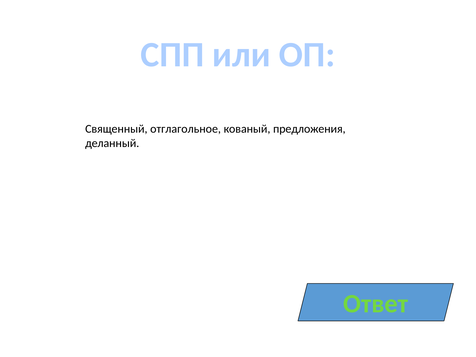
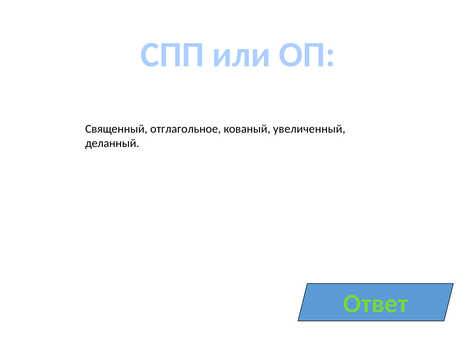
предложения: предложения -> увеличенный
